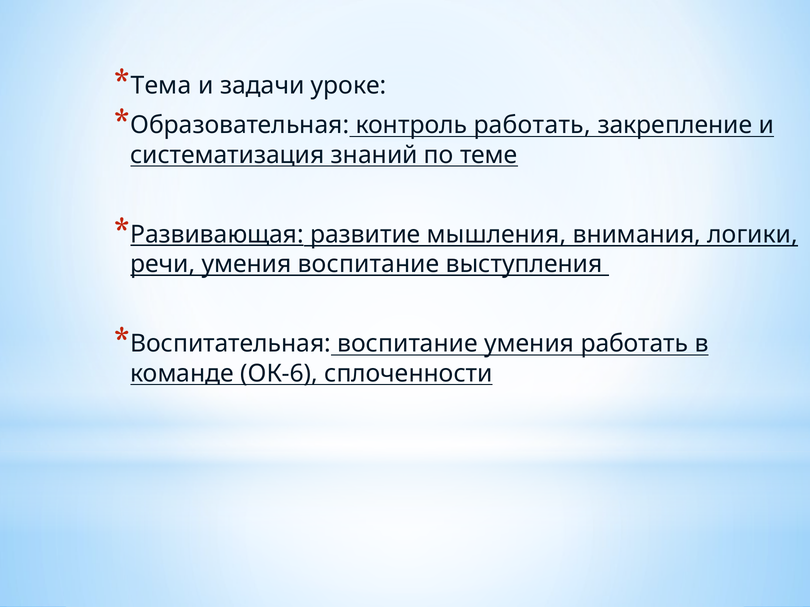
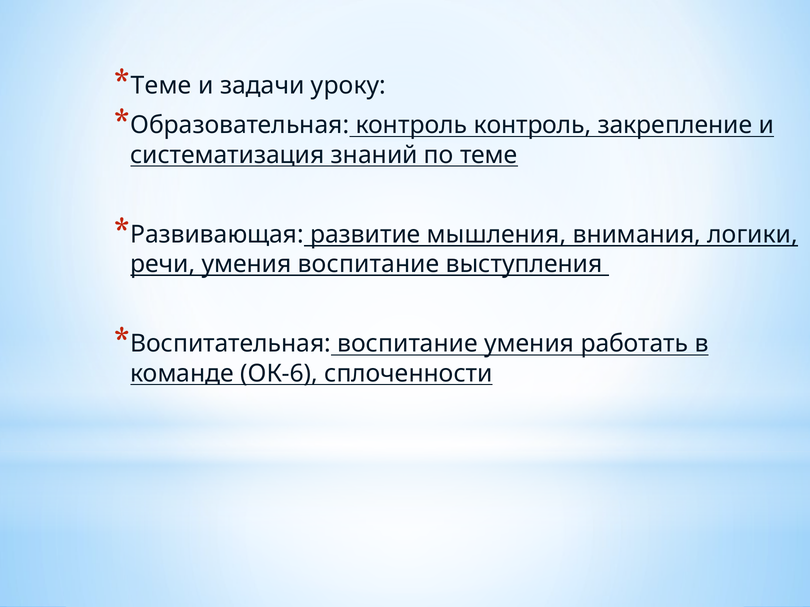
Тема at (161, 85): Тема -> Теме
уроке: уроке -> уроку
контроль работать: работать -> контроль
Развивающая underline: present -> none
